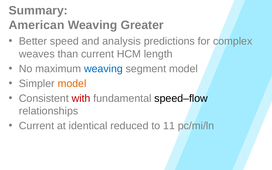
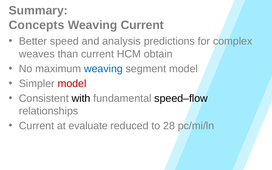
American: American -> Concepts
Weaving Greater: Greater -> Current
length: length -> obtain
model at (72, 84) colour: orange -> red
with colour: red -> black
identical: identical -> evaluate
11: 11 -> 28
